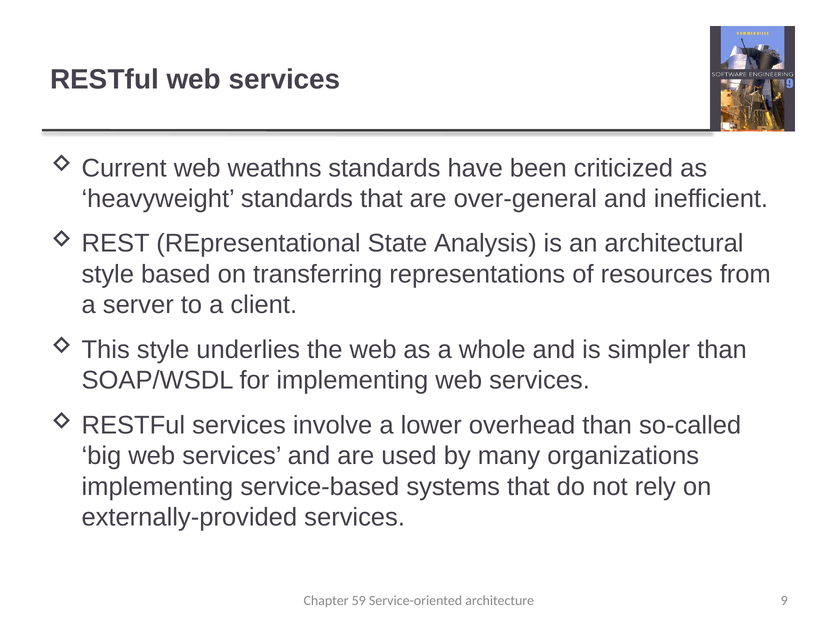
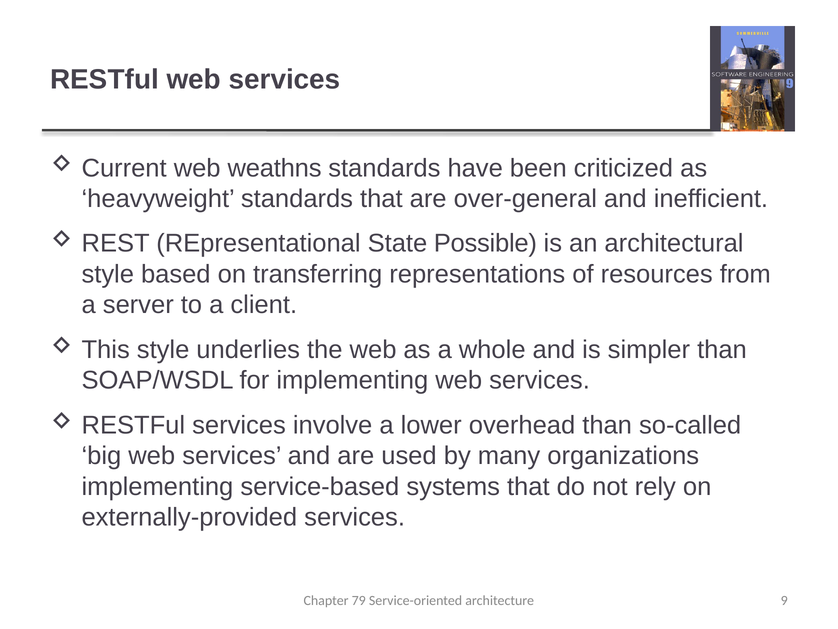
Analysis: Analysis -> Possible
59: 59 -> 79
